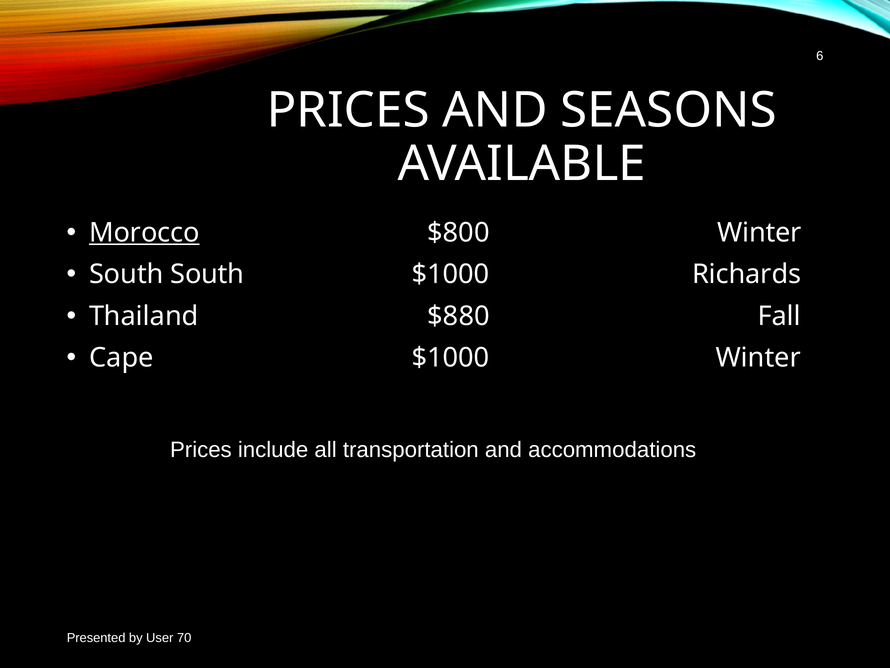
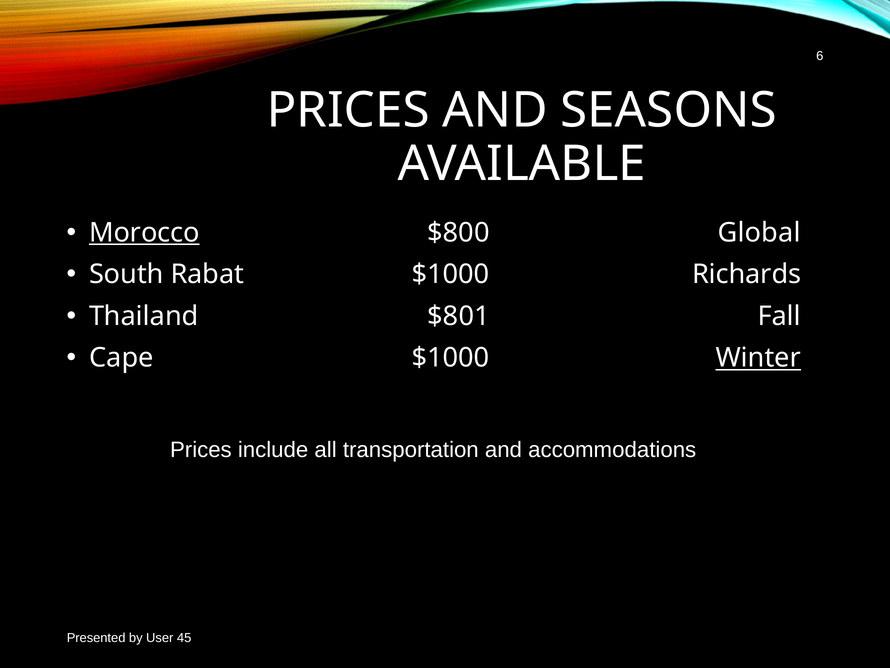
$800 Winter: Winter -> Global
South South: South -> Rabat
$880: $880 -> $801
Winter at (758, 358) underline: none -> present
70: 70 -> 45
